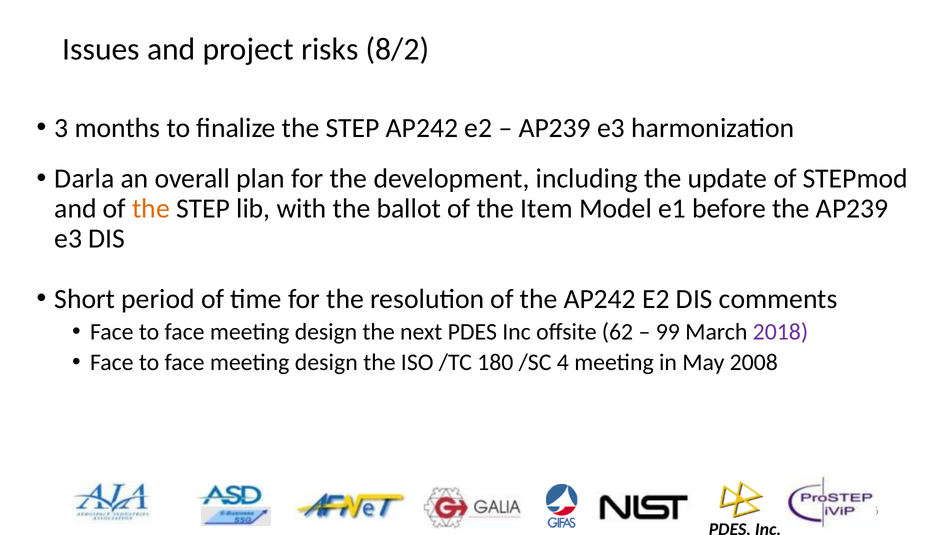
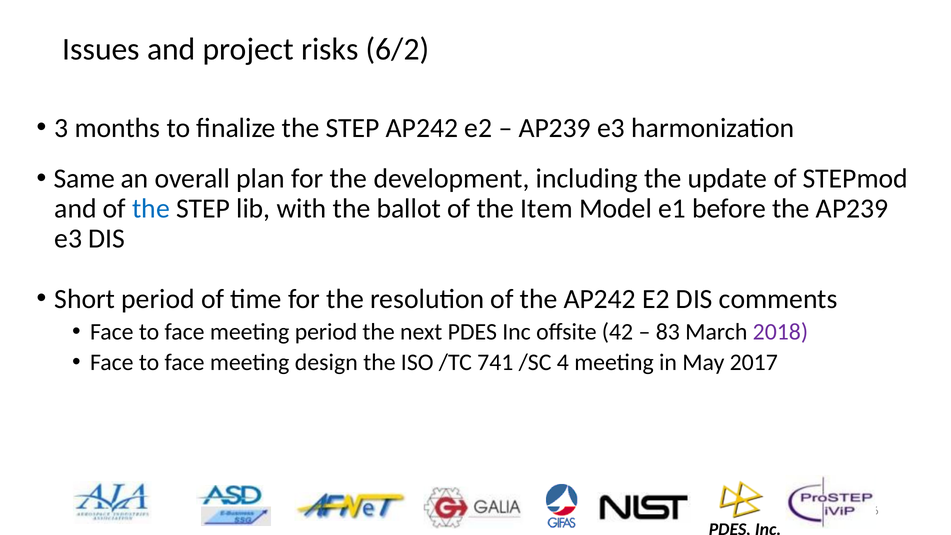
8/2: 8/2 -> 6/2
Darla: Darla -> Same
the at (151, 208) colour: orange -> blue
design at (326, 332): design -> period
62: 62 -> 42
99: 99 -> 83
180: 180 -> 741
2008: 2008 -> 2017
